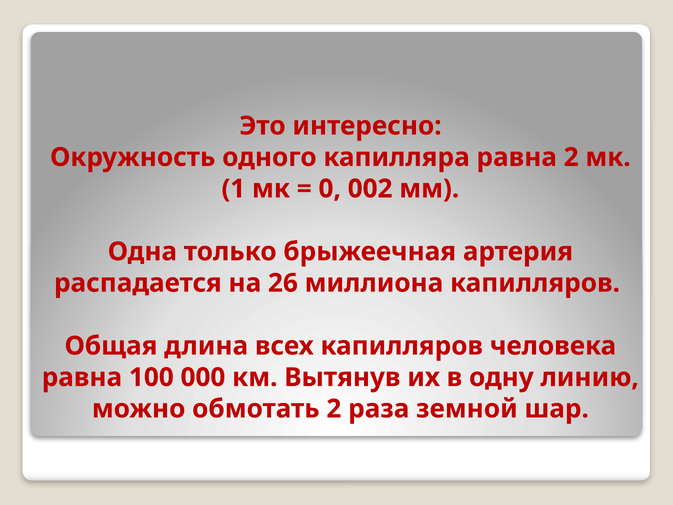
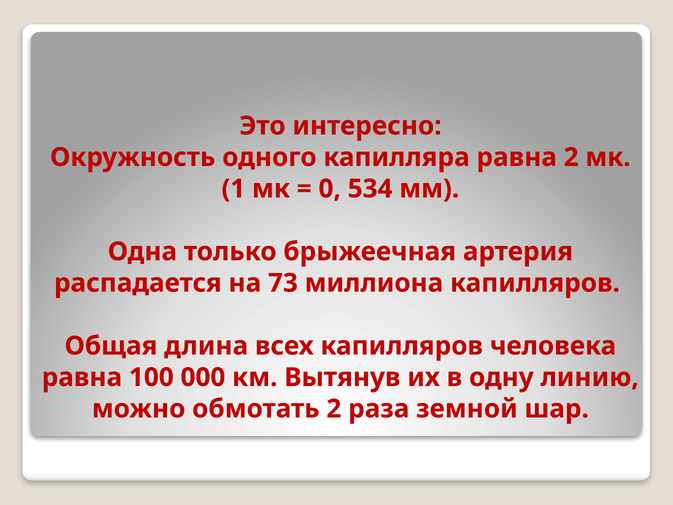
002: 002 -> 534
26: 26 -> 73
